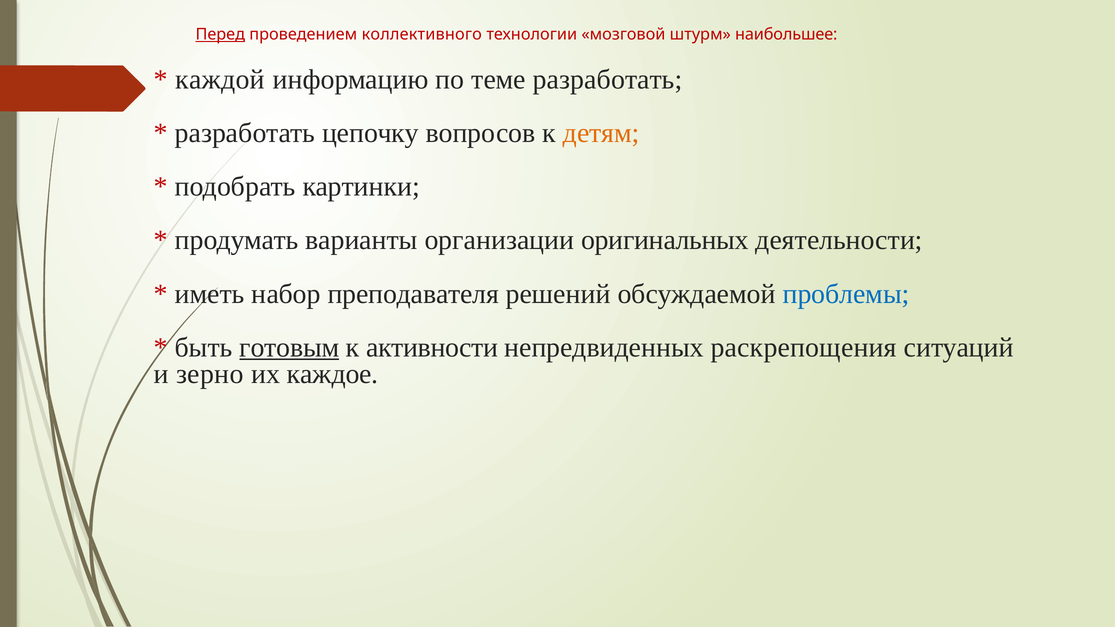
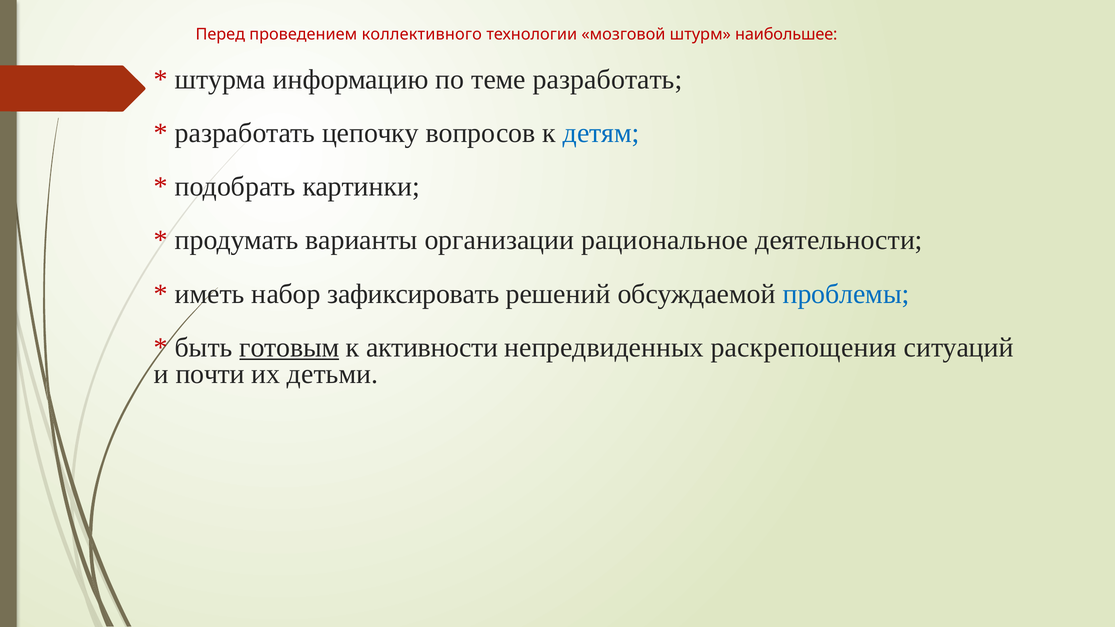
Перед underline: present -> none
каждой: каждой -> штурма
детям colour: orange -> blue
оригинальных: оригинальных -> рациональное
преподавателя: преподавателя -> зафиксировать
зерно: зерно -> почти
каждое: каждое -> детьми
